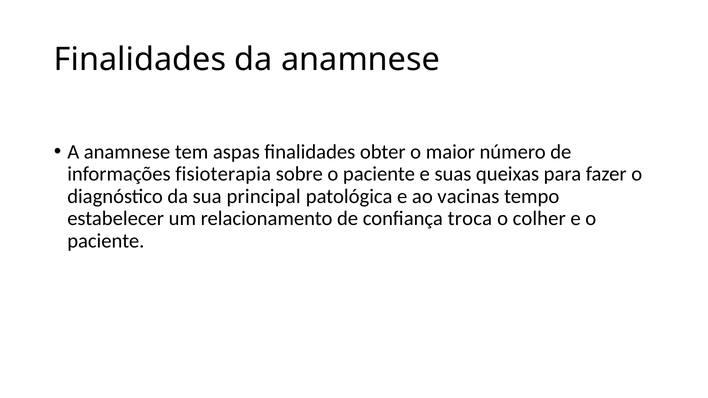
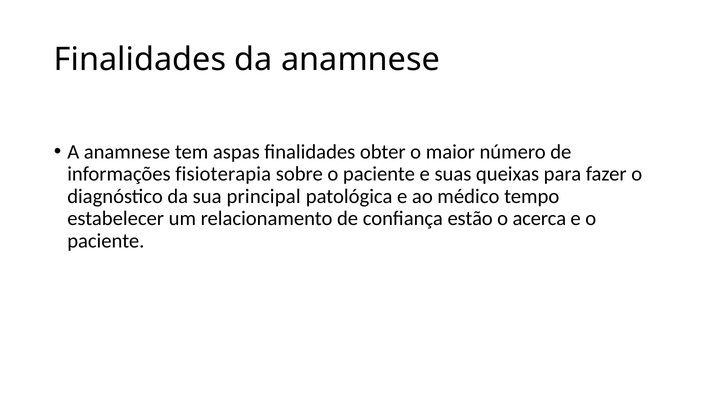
vacinas: vacinas -> médico
troca: troca -> estão
colher: colher -> acerca
